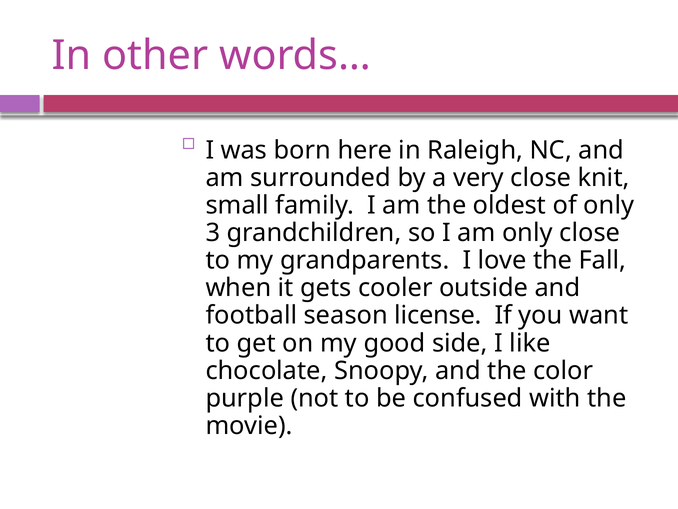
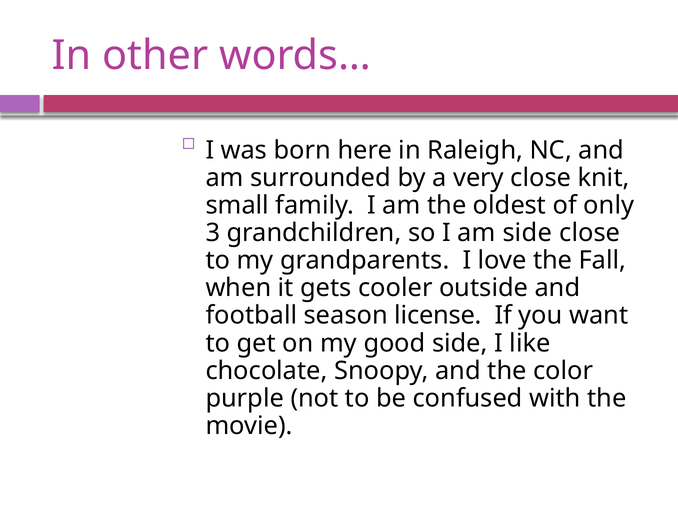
am only: only -> side
